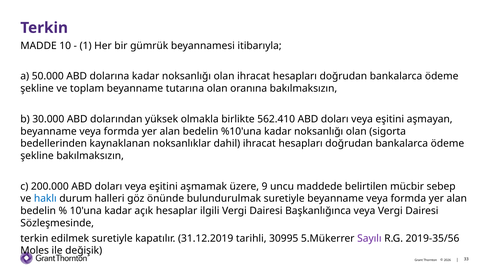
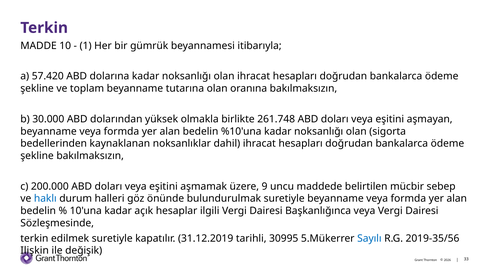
50.000: 50.000 -> 57.420
562.410: 562.410 -> 261.748
Sayılı colour: purple -> blue
Moles: Moles -> Ilişkin
